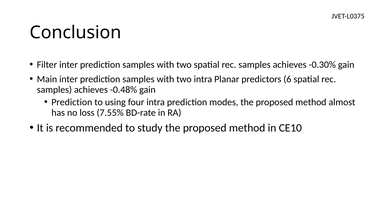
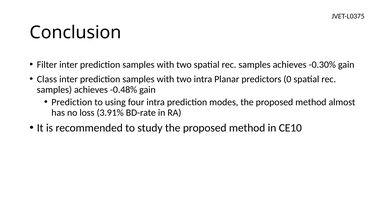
Main: Main -> Class
6: 6 -> 0
7.55%: 7.55% -> 3.91%
